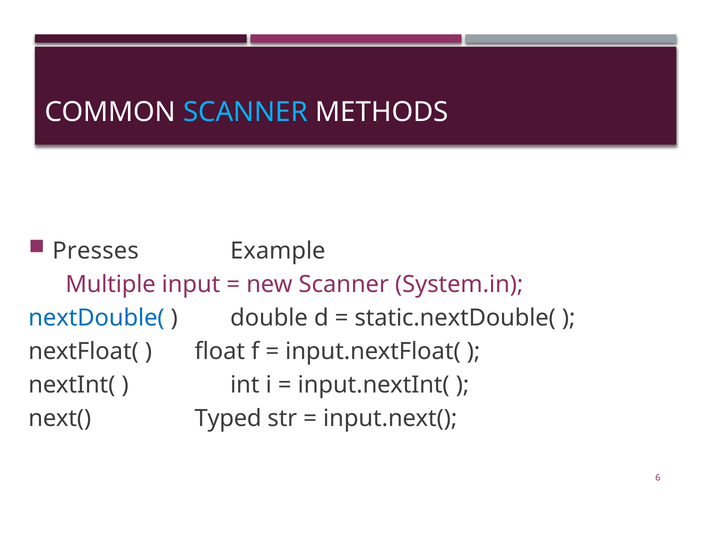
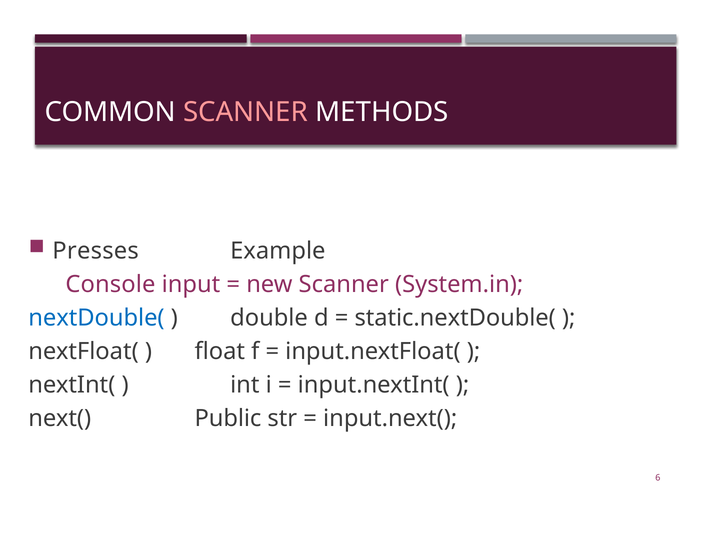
SCANNER at (246, 112) colour: light blue -> pink
Multiple: Multiple -> Console
Typed: Typed -> Public
